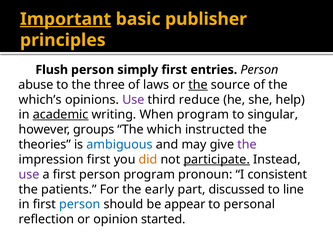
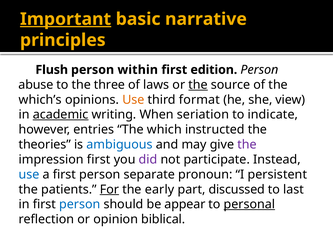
publisher: publisher -> narrative
simply: simply -> within
entries: entries -> edition
Use at (133, 100) colour: purple -> orange
reduce: reduce -> format
help: help -> view
When program: program -> seriation
singular: singular -> indicate
groups: groups -> entries
did colour: orange -> purple
participate underline: present -> none
use at (29, 175) colour: purple -> blue
person program: program -> separate
consistent: consistent -> persistent
For underline: none -> present
line: line -> last
personal underline: none -> present
started: started -> biblical
